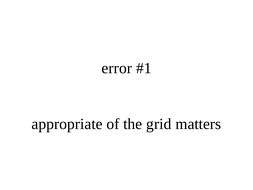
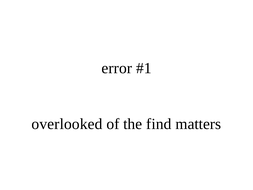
appropriate: appropriate -> overlooked
grid: grid -> find
